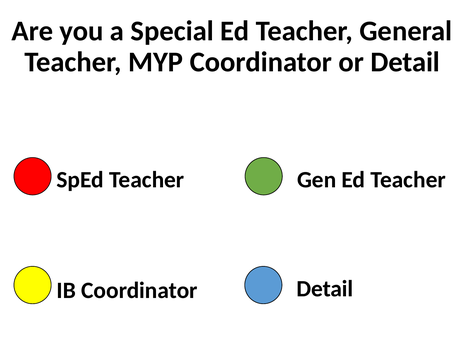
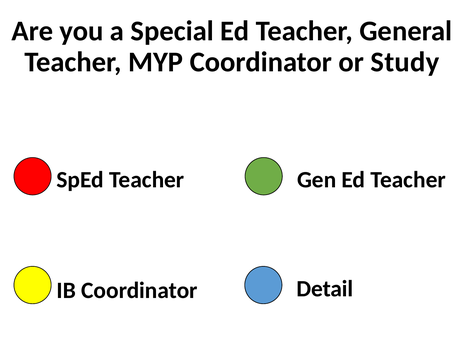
or Detail: Detail -> Study
